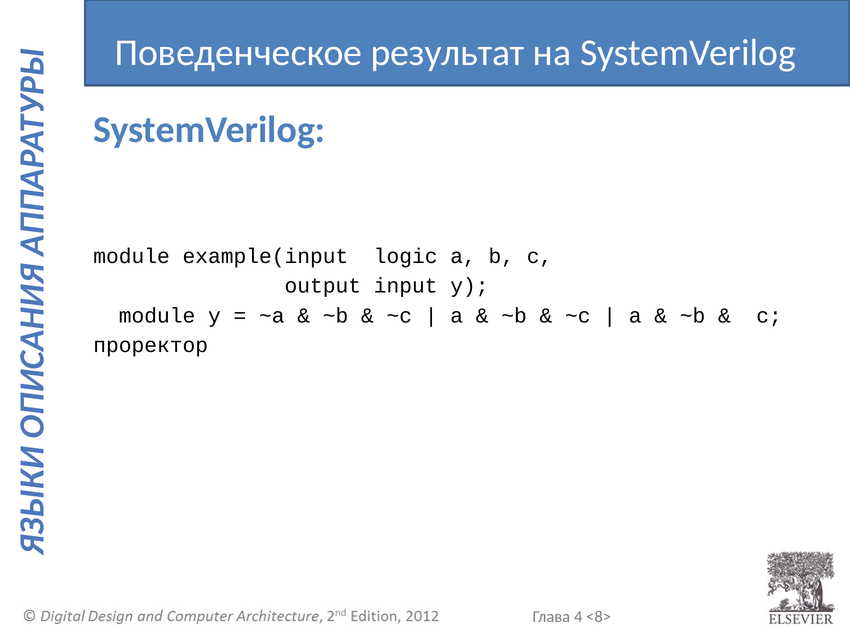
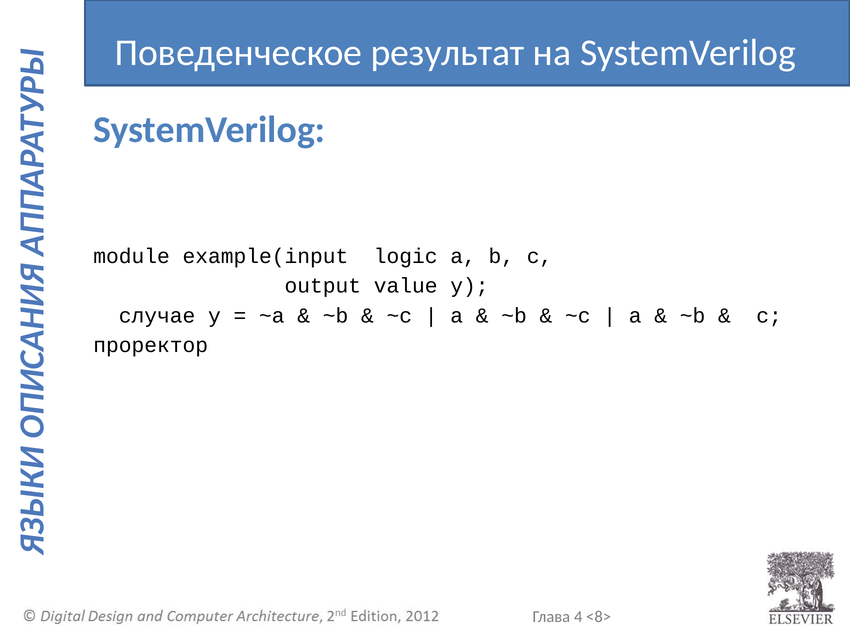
input: input -> value
module at (157, 316): module -> случае
